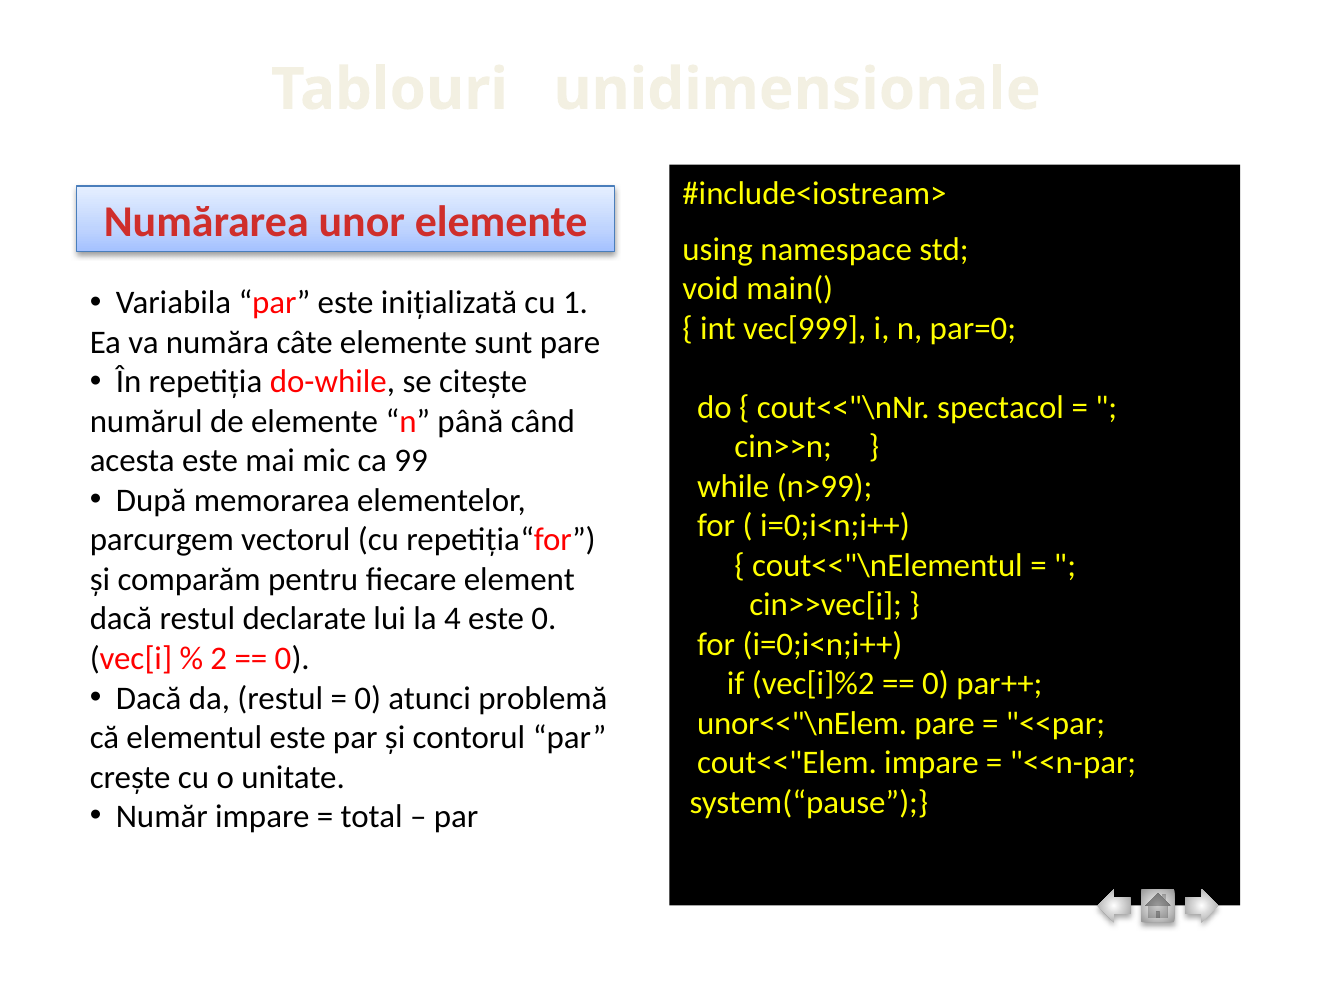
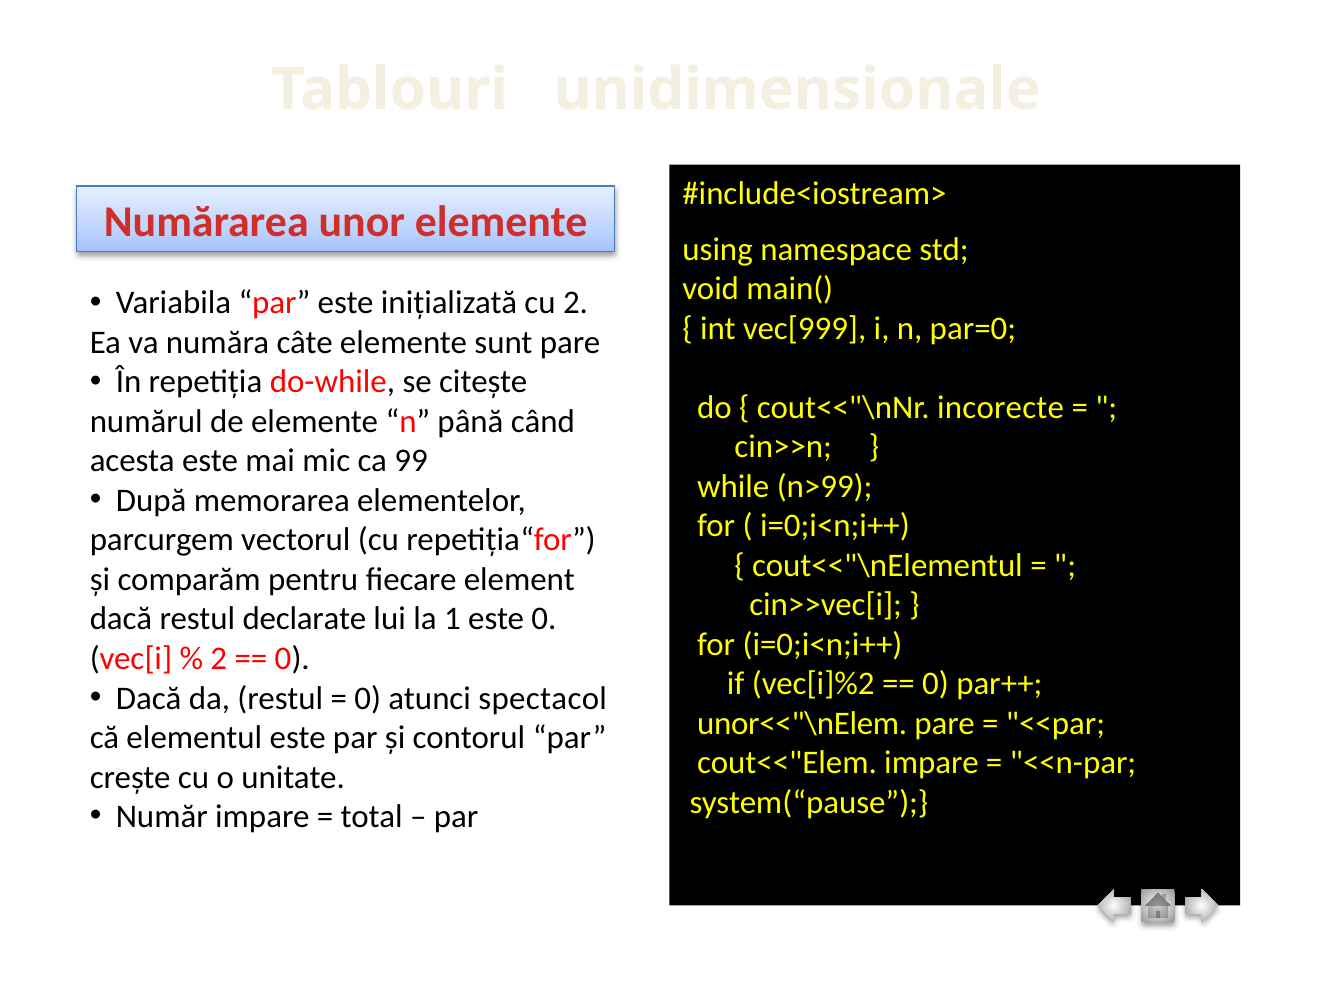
cu 1: 1 -> 2
spectacol: spectacol -> incorecte
4: 4 -> 1
problemă: problemă -> spectacol
